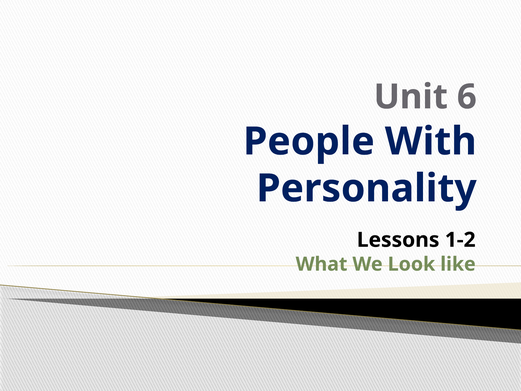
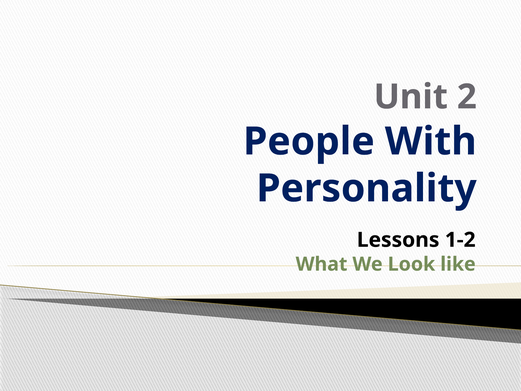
6: 6 -> 2
